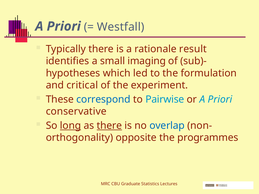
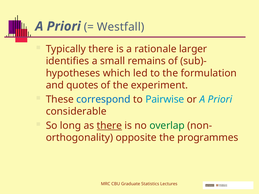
result: result -> larger
imaging: imaging -> remains
critical: critical -> quotes
conservative: conservative -> considerable
long underline: present -> none
overlap colour: blue -> green
